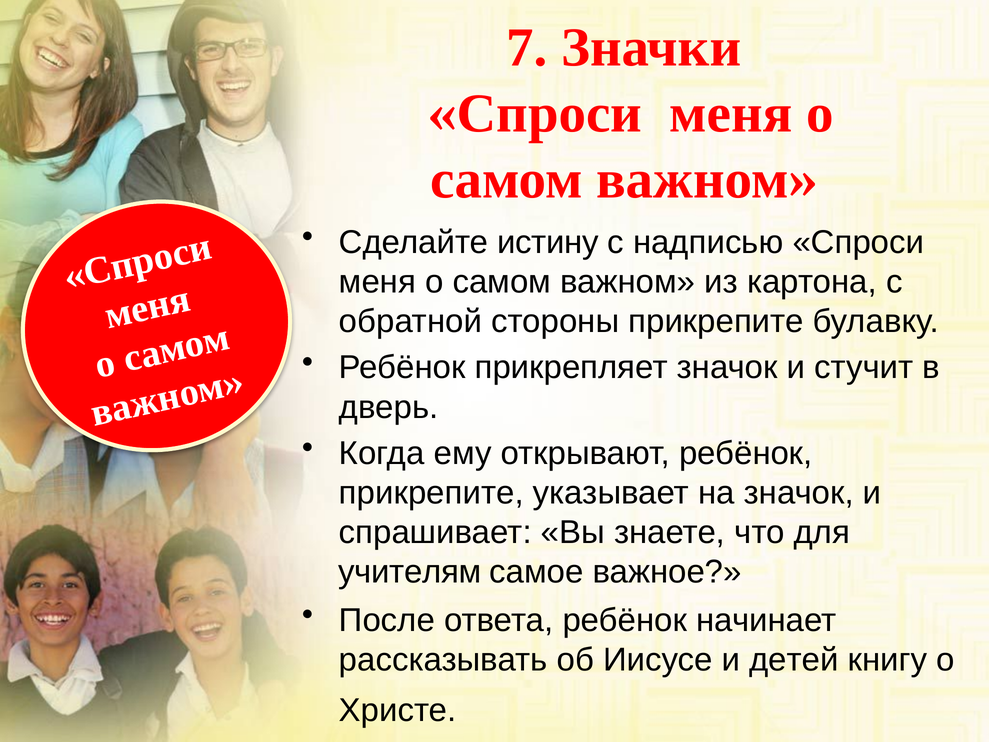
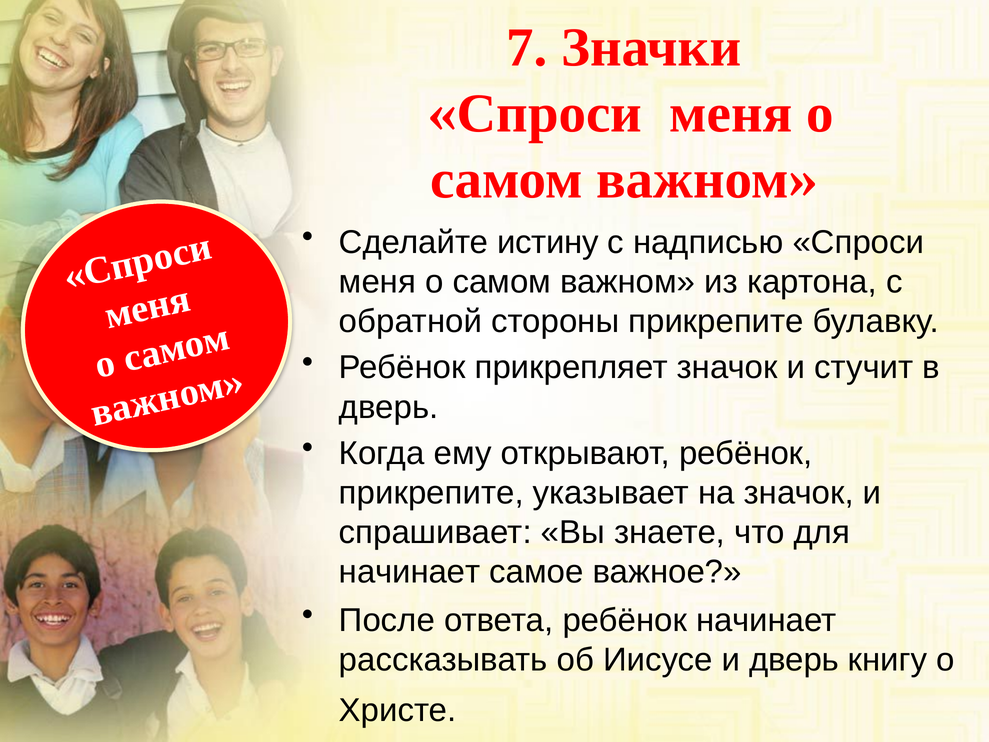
учителям at (410, 572): учителям -> начинает
и детей: детей -> дверь
